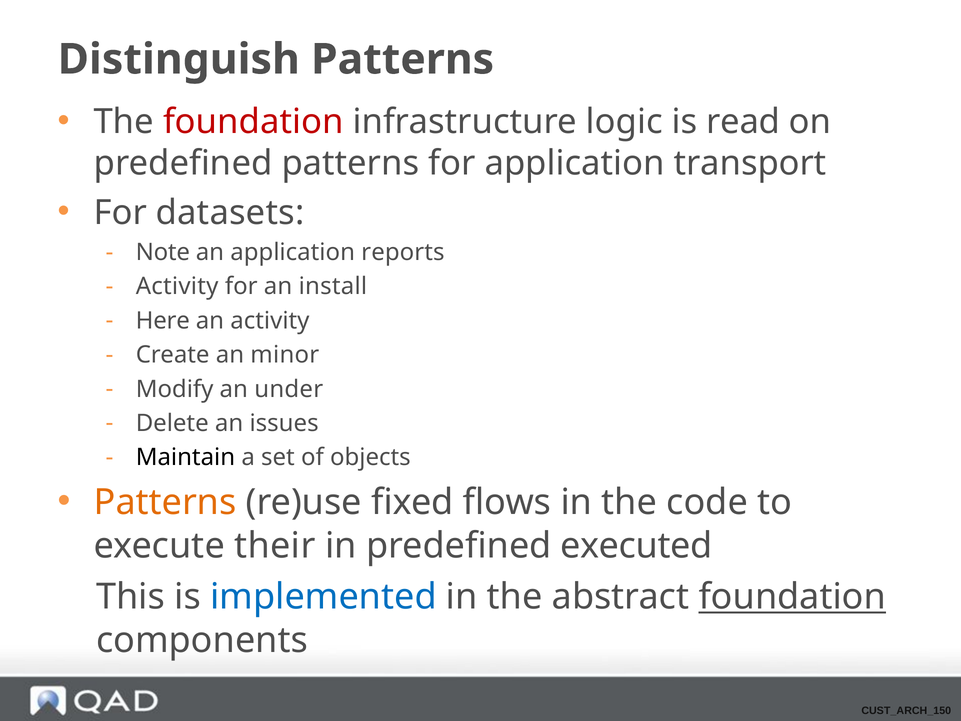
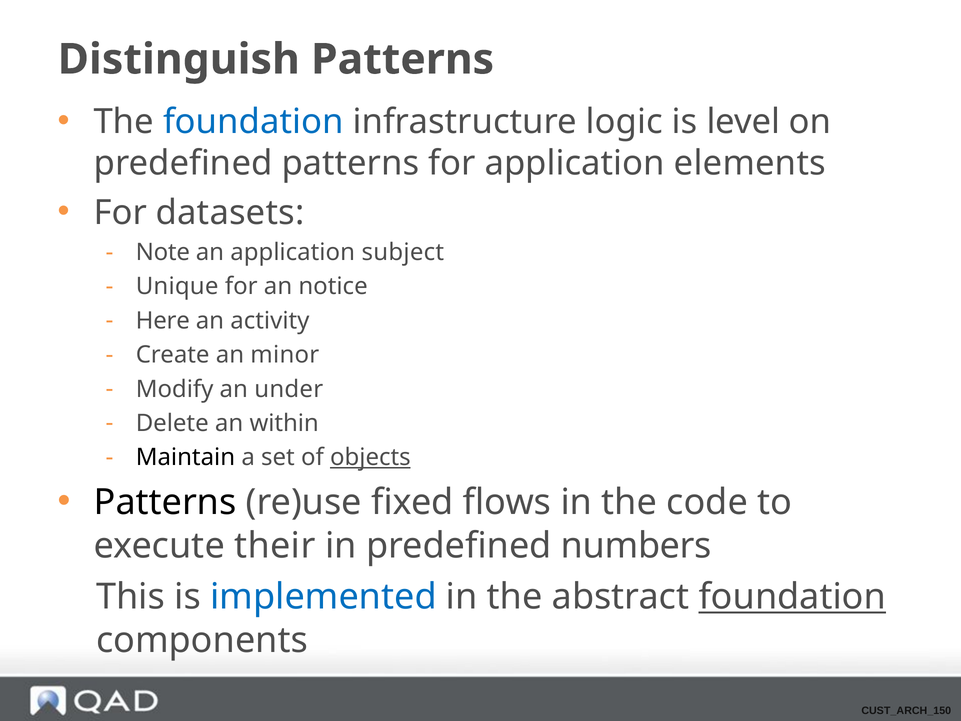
foundation at (253, 122) colour: red -> blue
read: read -> level
transport: transport -> elements
reports: reports -> subject
Activity at (177, 286): Activity -> Unique
install: install -> notice
issues: issues -> within
objects underline: none -> present
Patterns at (165, 502) colour: orange -> black
executed: executed -> numbers
